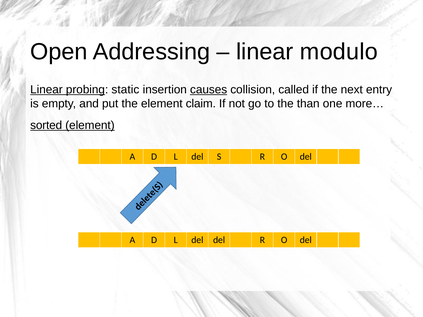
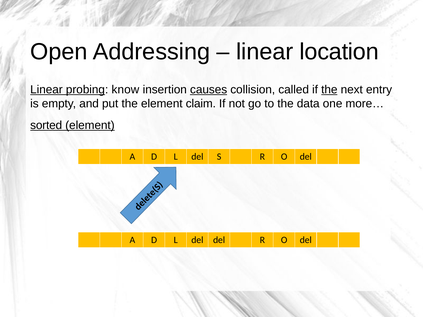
modulo: modulo -> location
static: static -> know
the at (329, 90) underline: none -> present
than: than -> data
